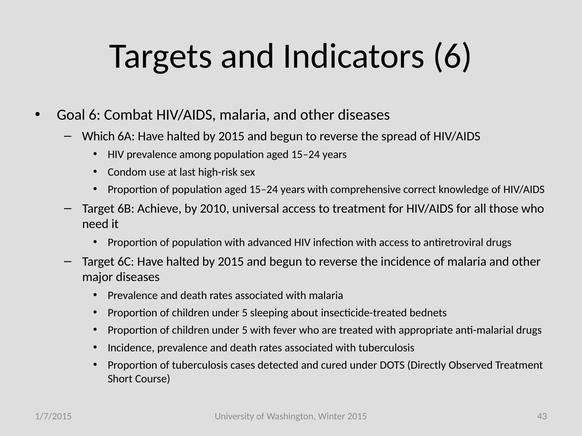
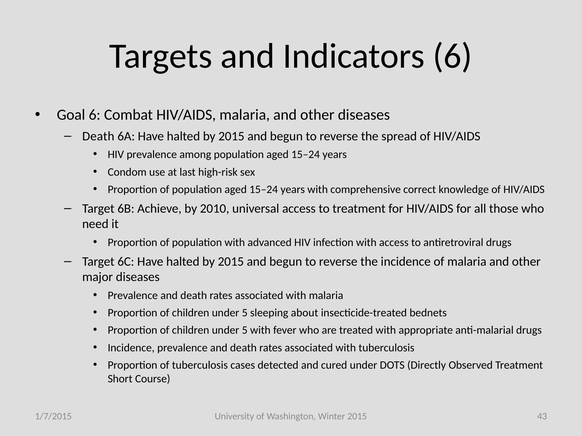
Which at (98, 136): Which -> Death
